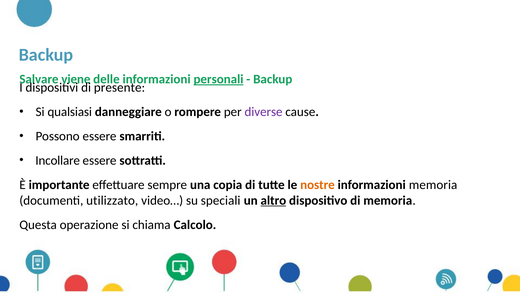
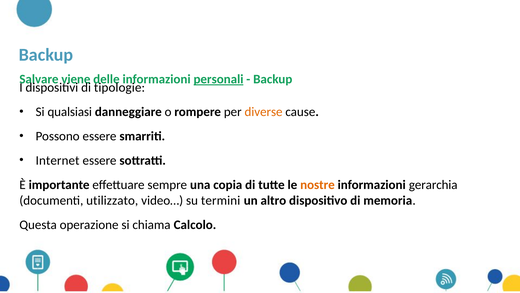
presente: presente -> tipologie
diverse colour: purple -> orange
Incollare: Incollare -> Internet
informazioni memoria: memoria -> gerarchia
speciali: speciali -> termini
altro underline: present -> none
